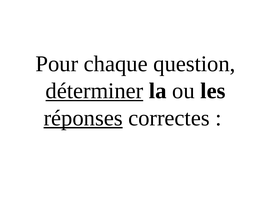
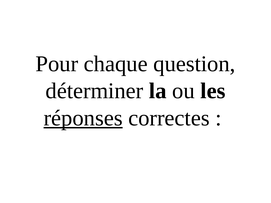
déterminer underline: present -> none
